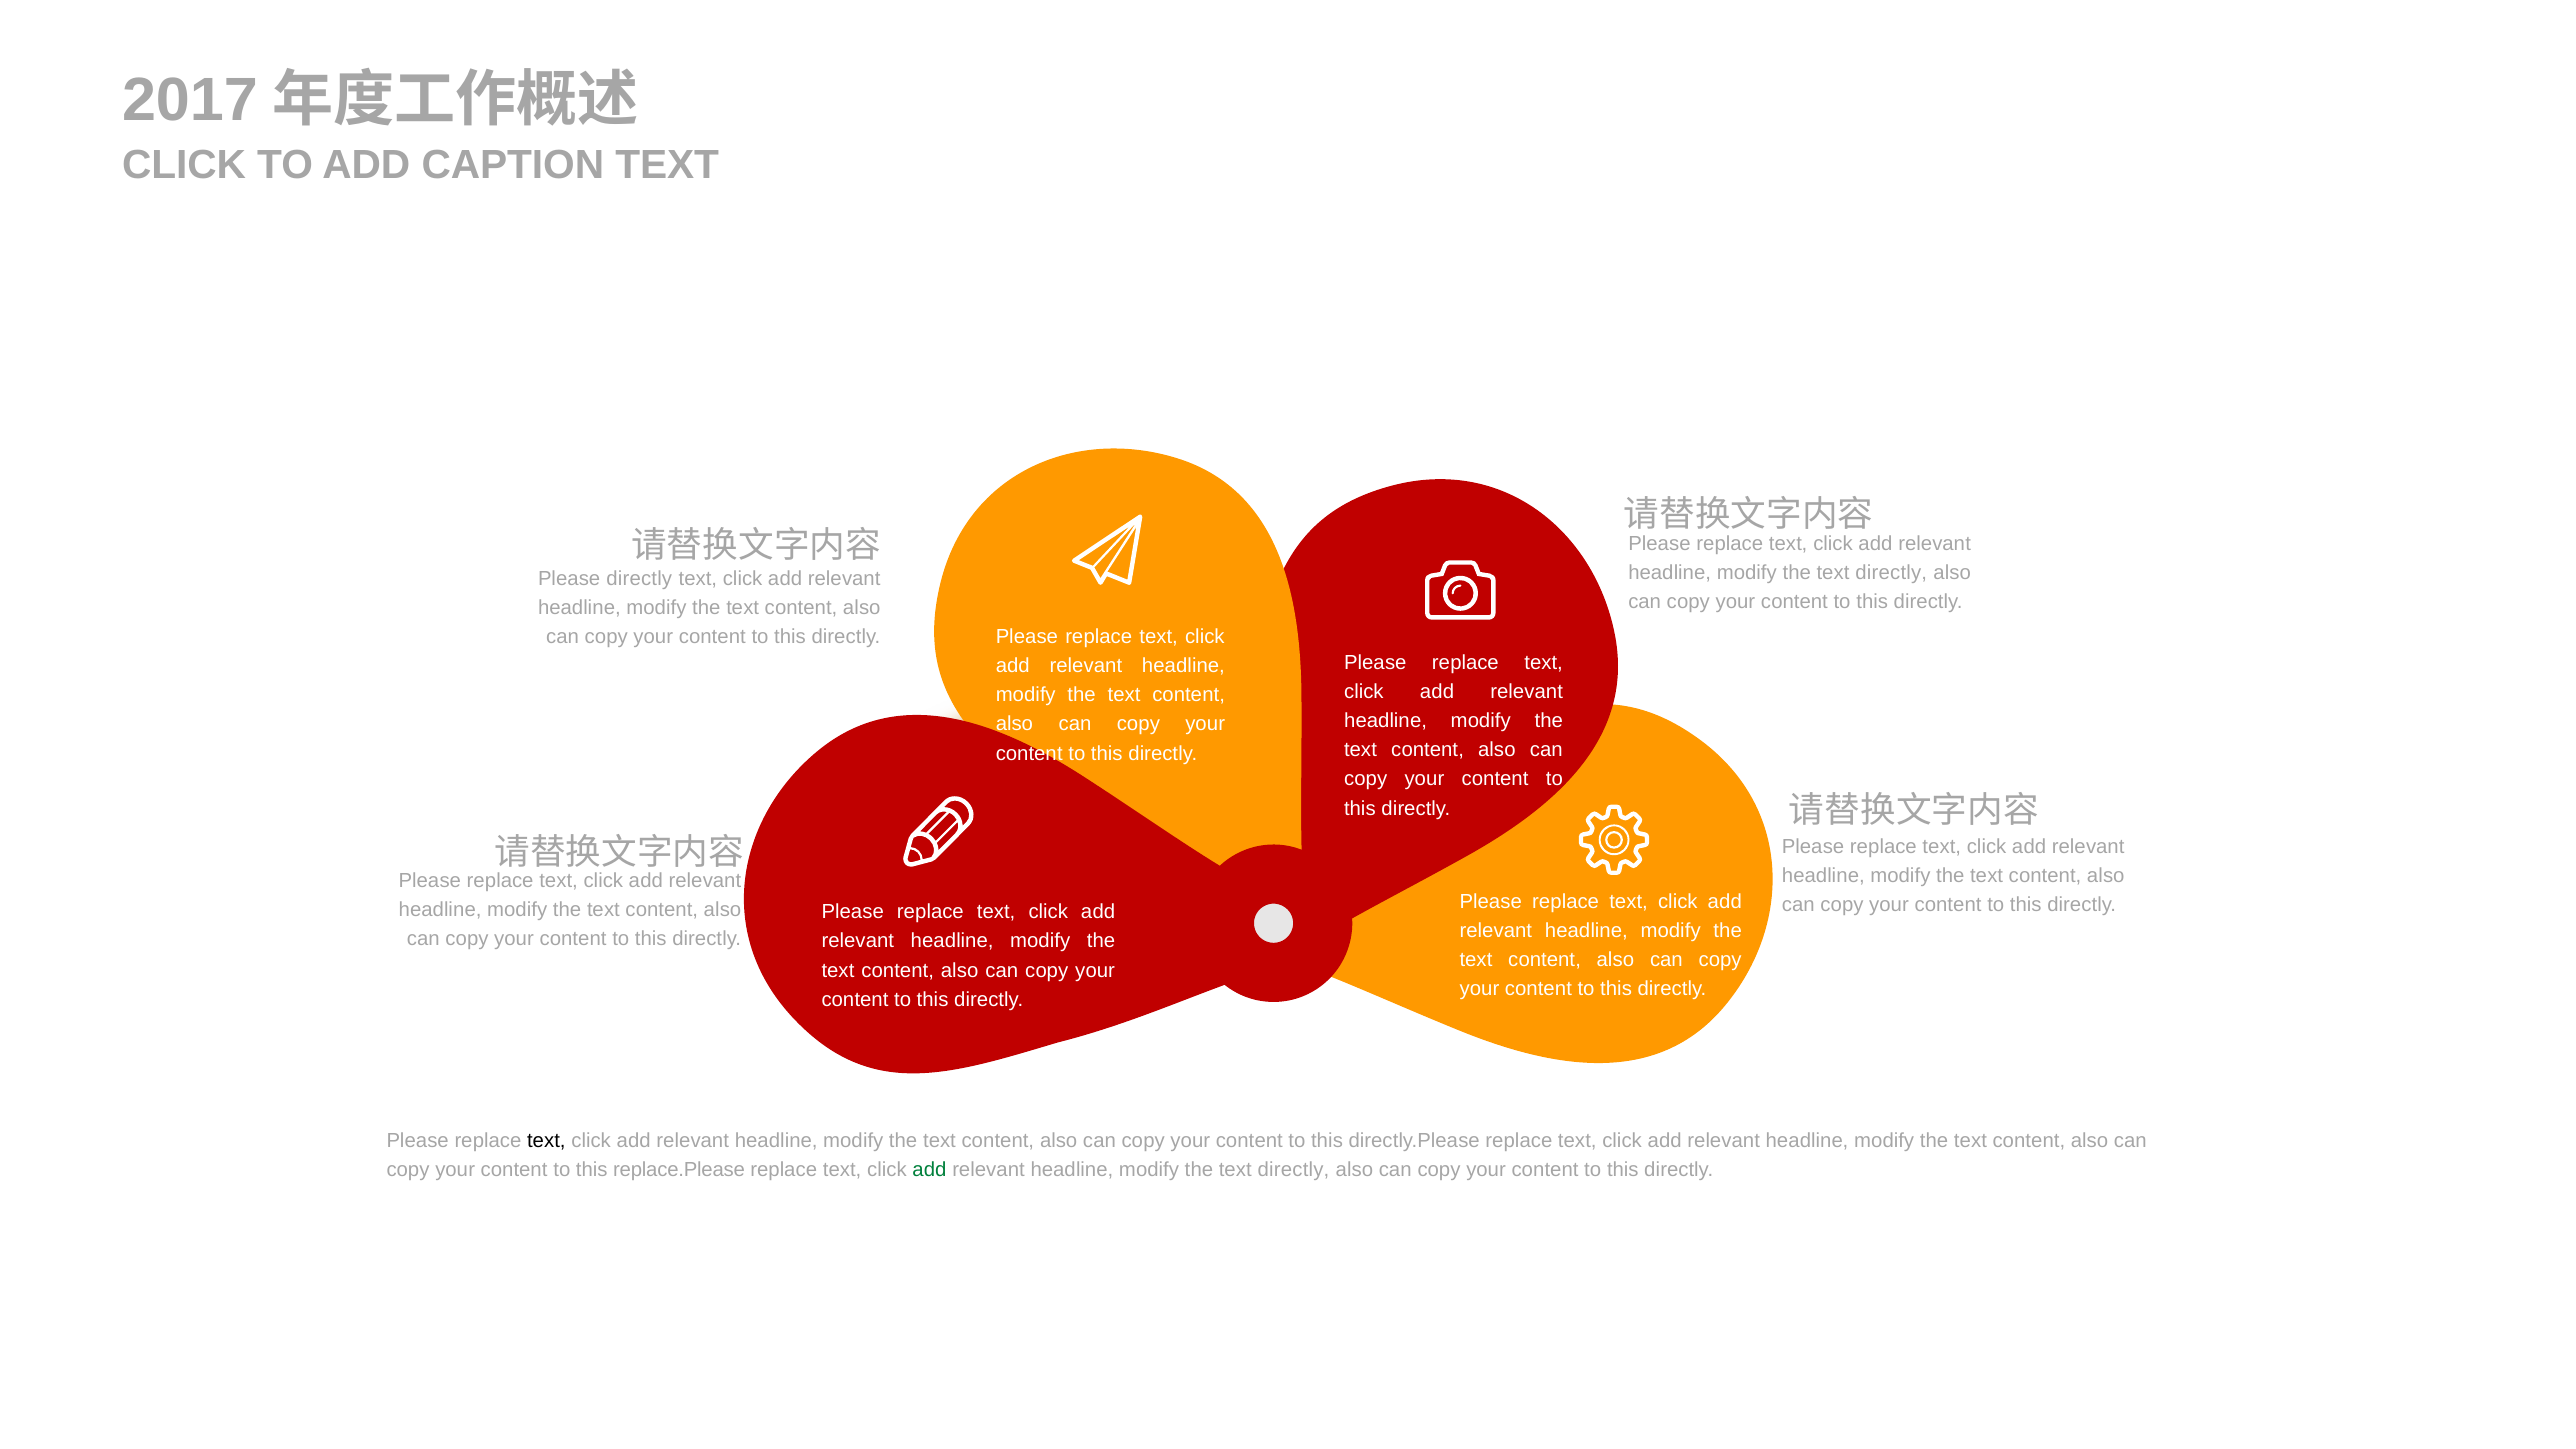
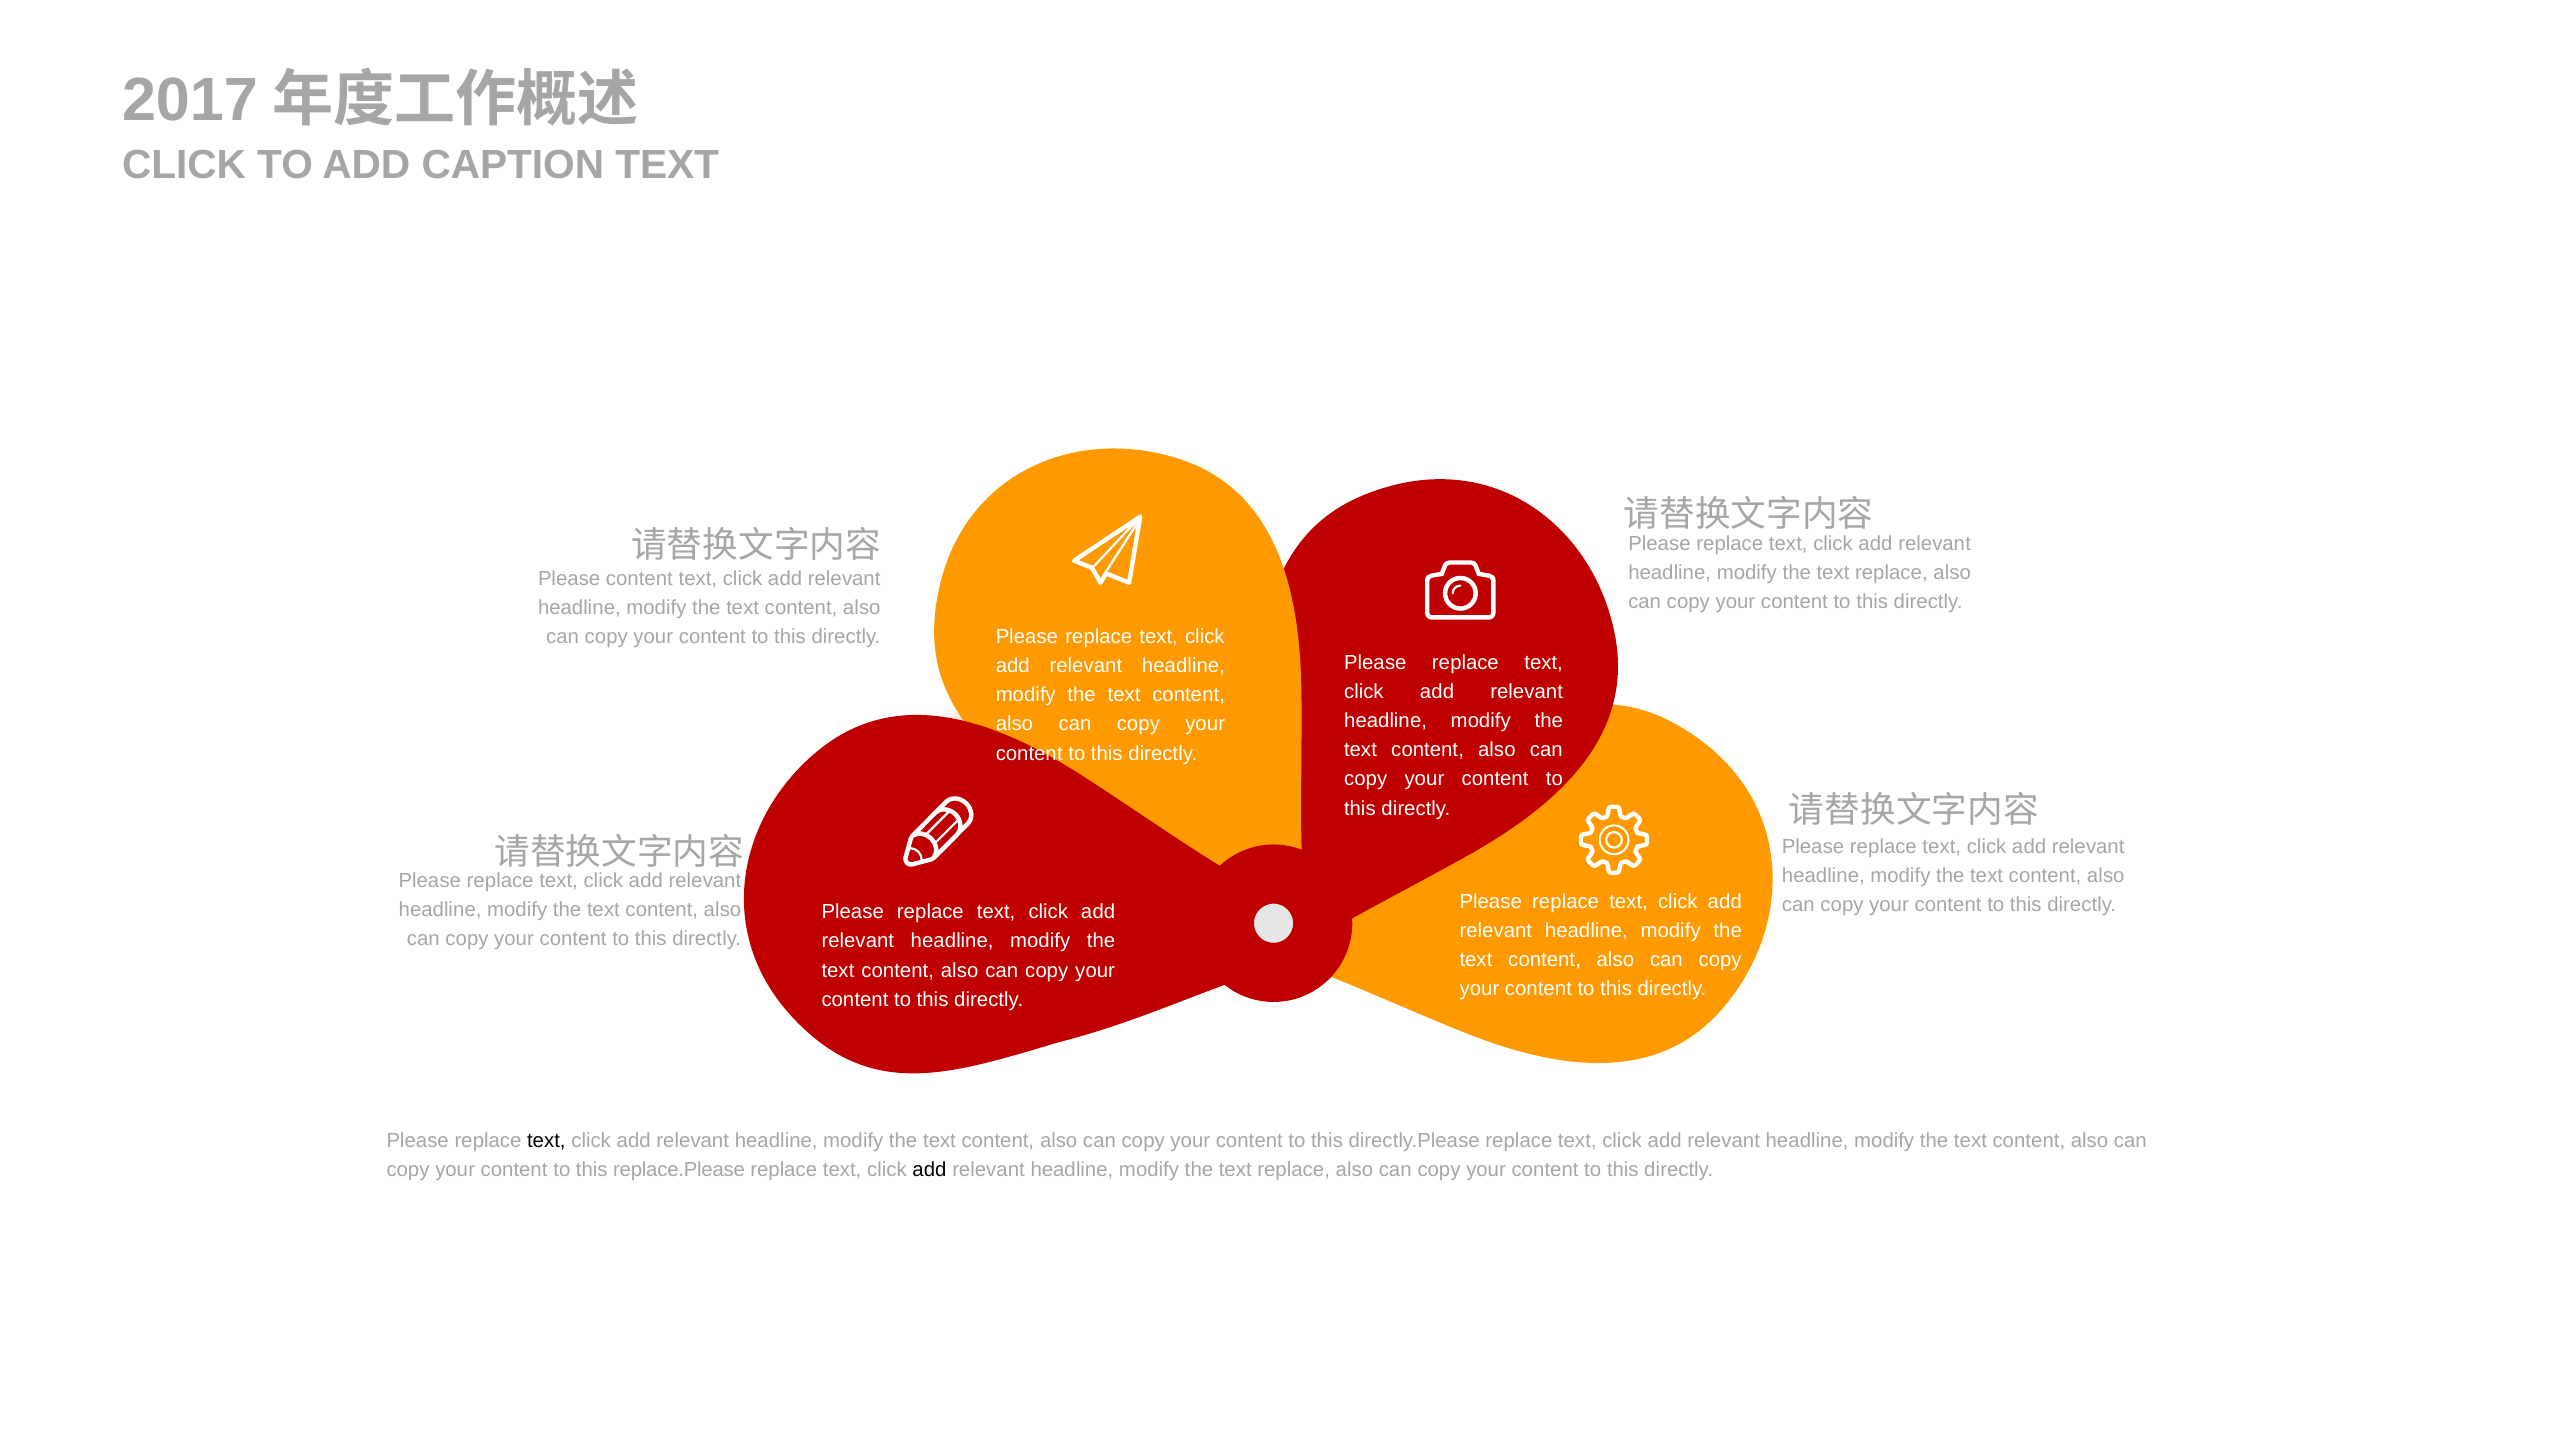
directly at (1891, 573): directly -> replace
Please directly: directly -> content
add at (929, 1169) colour: green -> black
directly at (1294, 1169): directly -> replace
